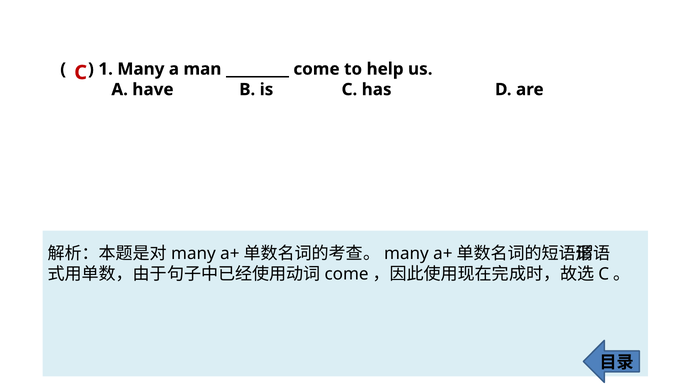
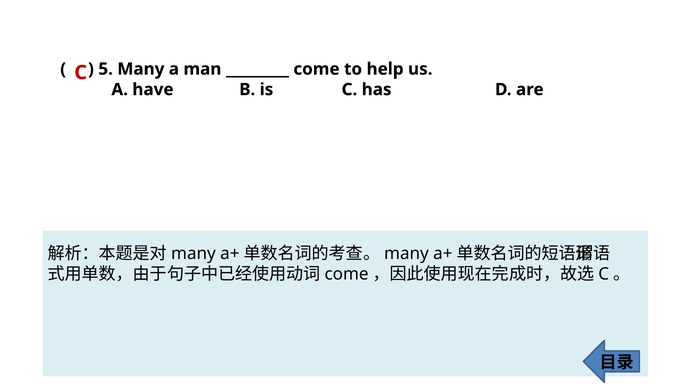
1: 1 -> 5
